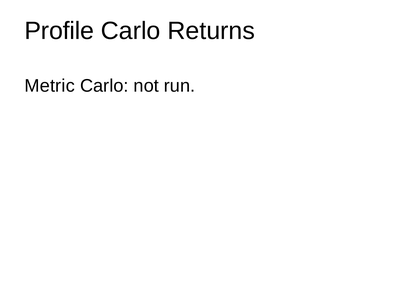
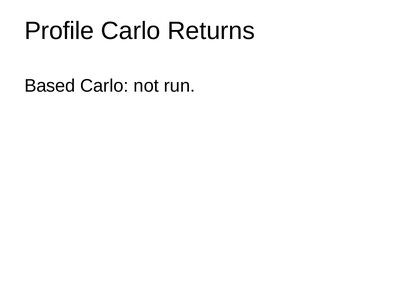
Metric: Metric -> Based
